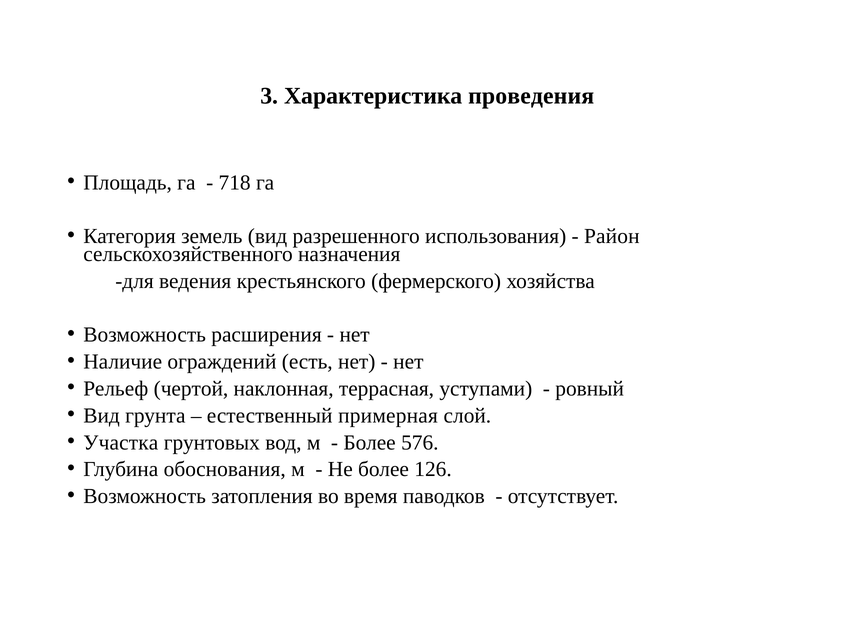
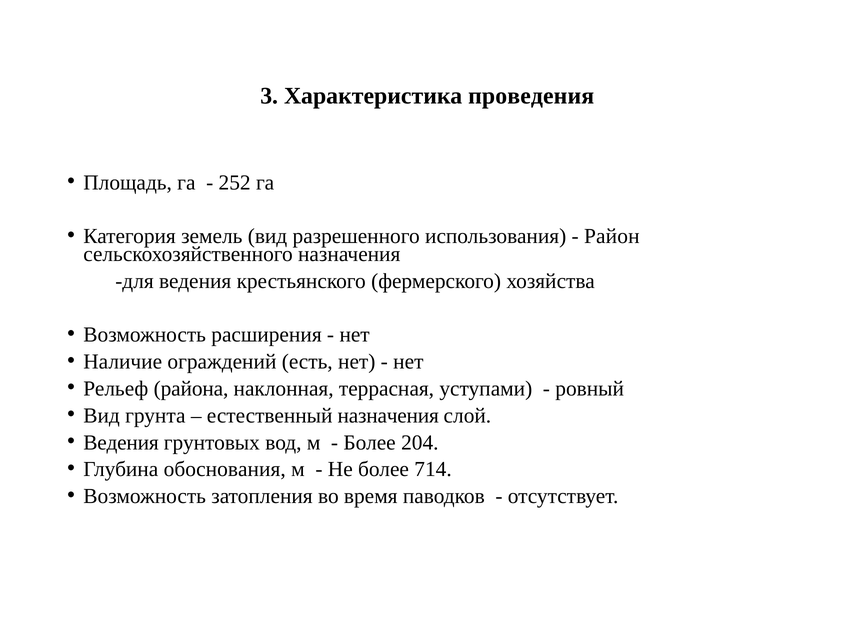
718: 718 -> 252
чертой: чертой -> района
естественный примерная: примерная -> назначения
Участка at (121, 442): Участка -> Ведения
576: 576 -> 204
126: 126 -> 714
